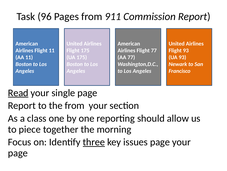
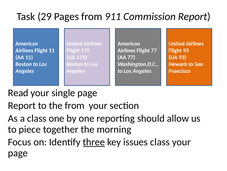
96: 96 -> 29
Read underline: present -> none
issues page: page -> class
